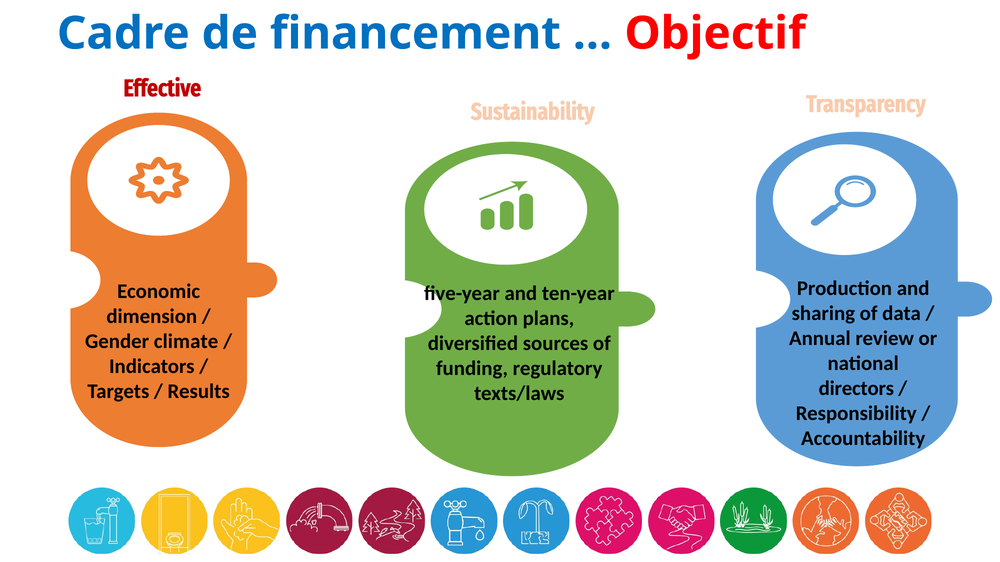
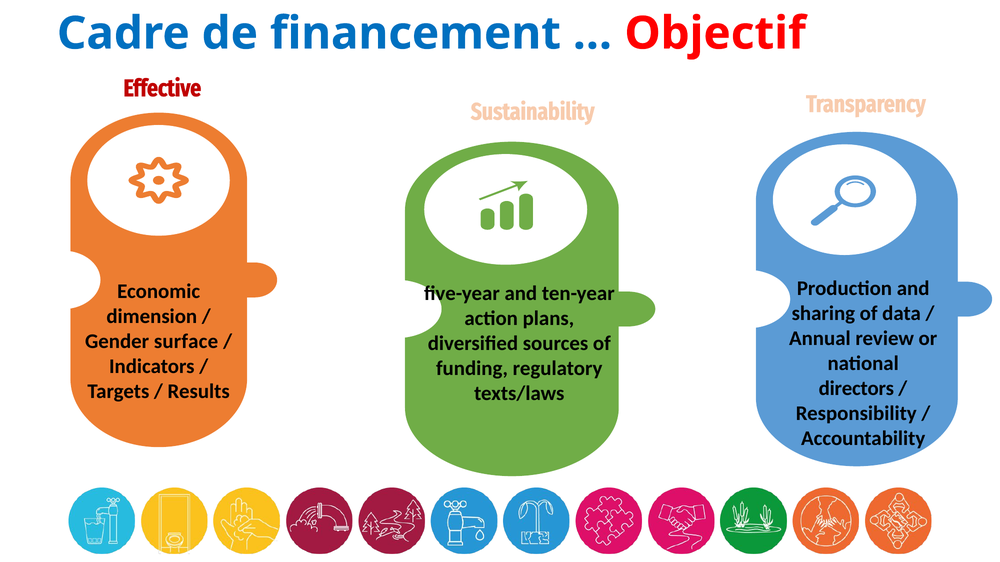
climate: climate -> surface
